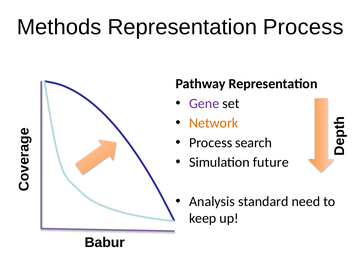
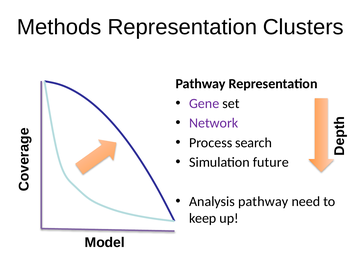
Representation Process: Process -> Clusters
Network colour: orange -> purple
Analysis standard: standard -> pathway
Babur: Babur -> Model
